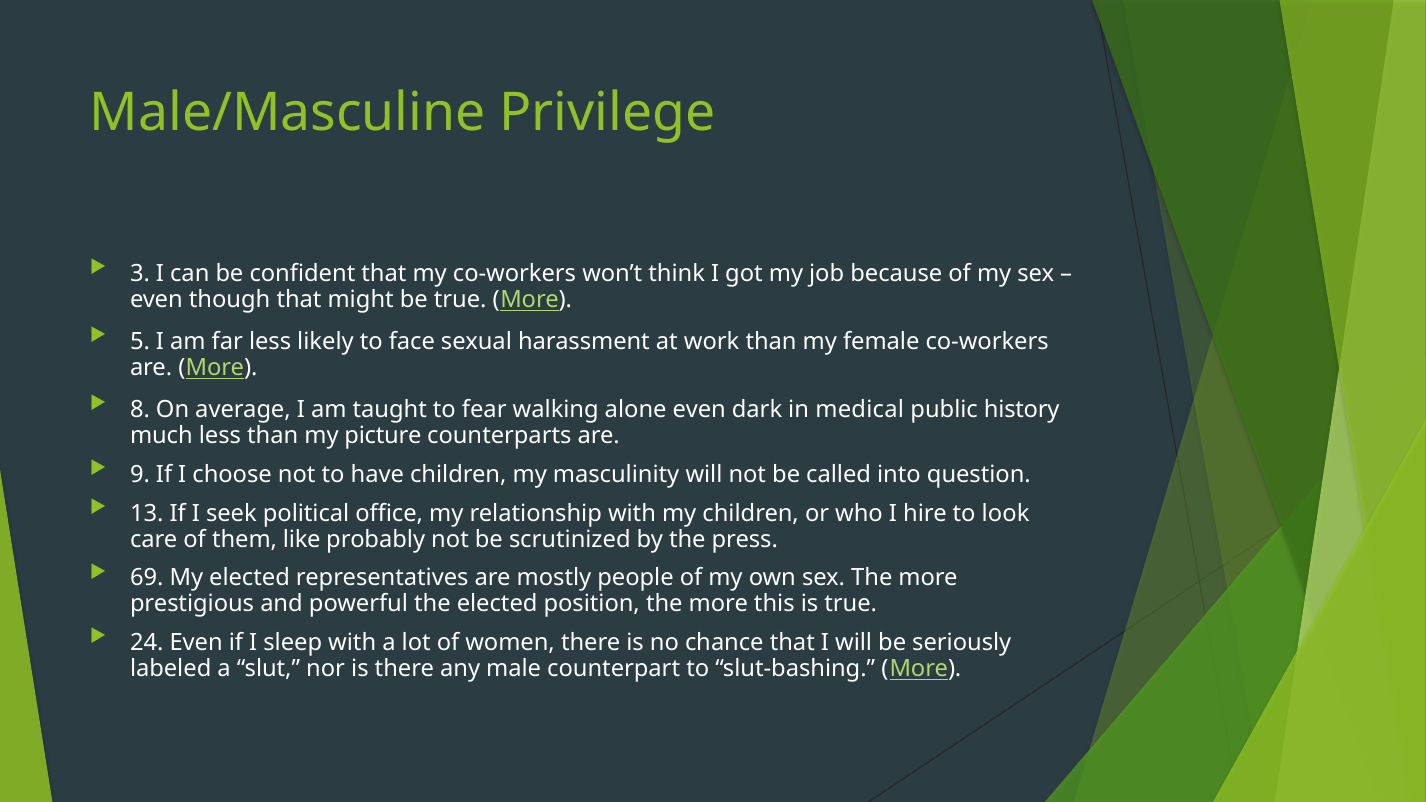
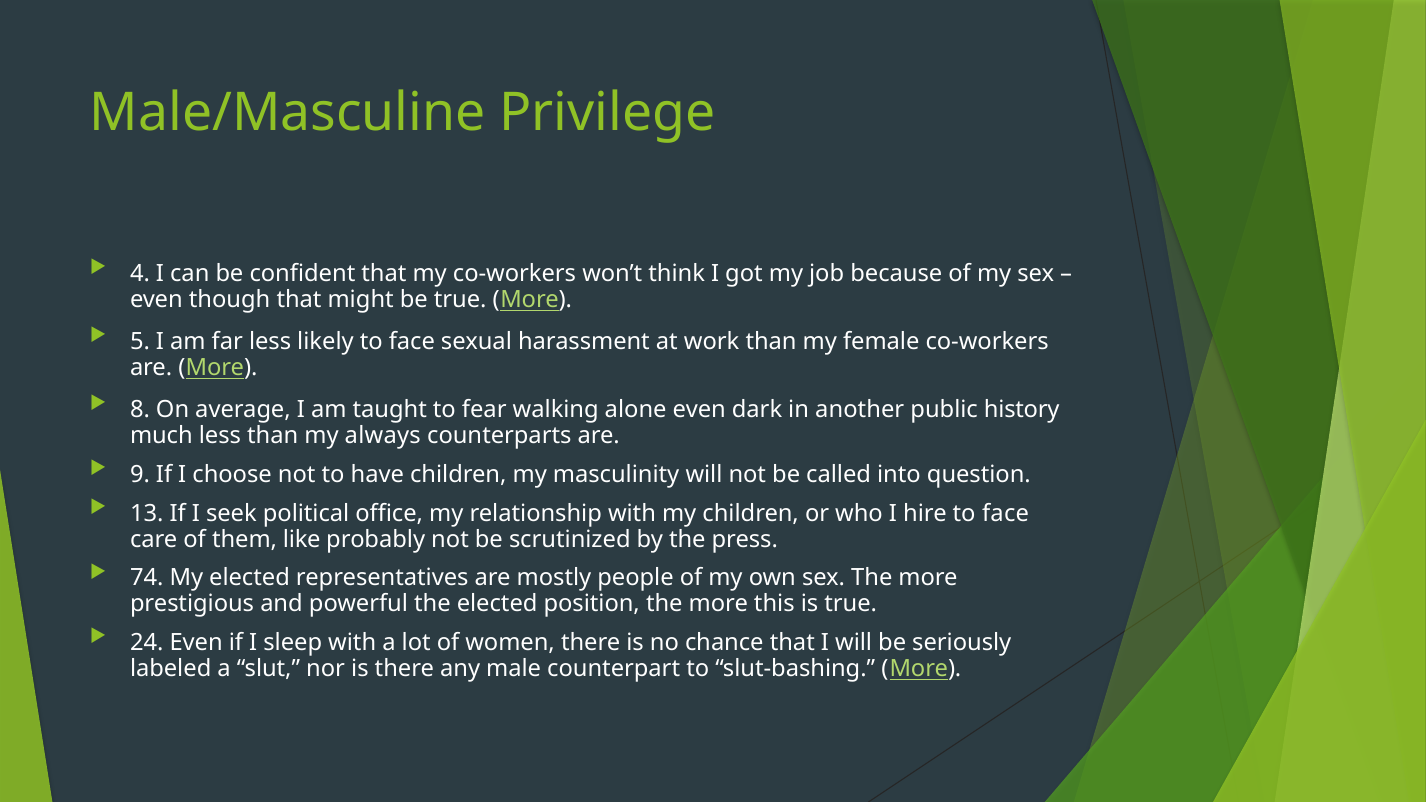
3: 3 -> 4
medical: medical -> another
picture: picture -> always
hire to look: look -> face
69: 69 -> 74
